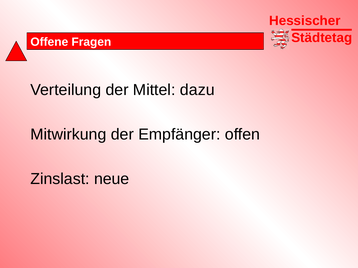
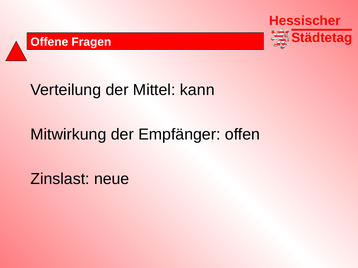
dazu: dazu -> kann
